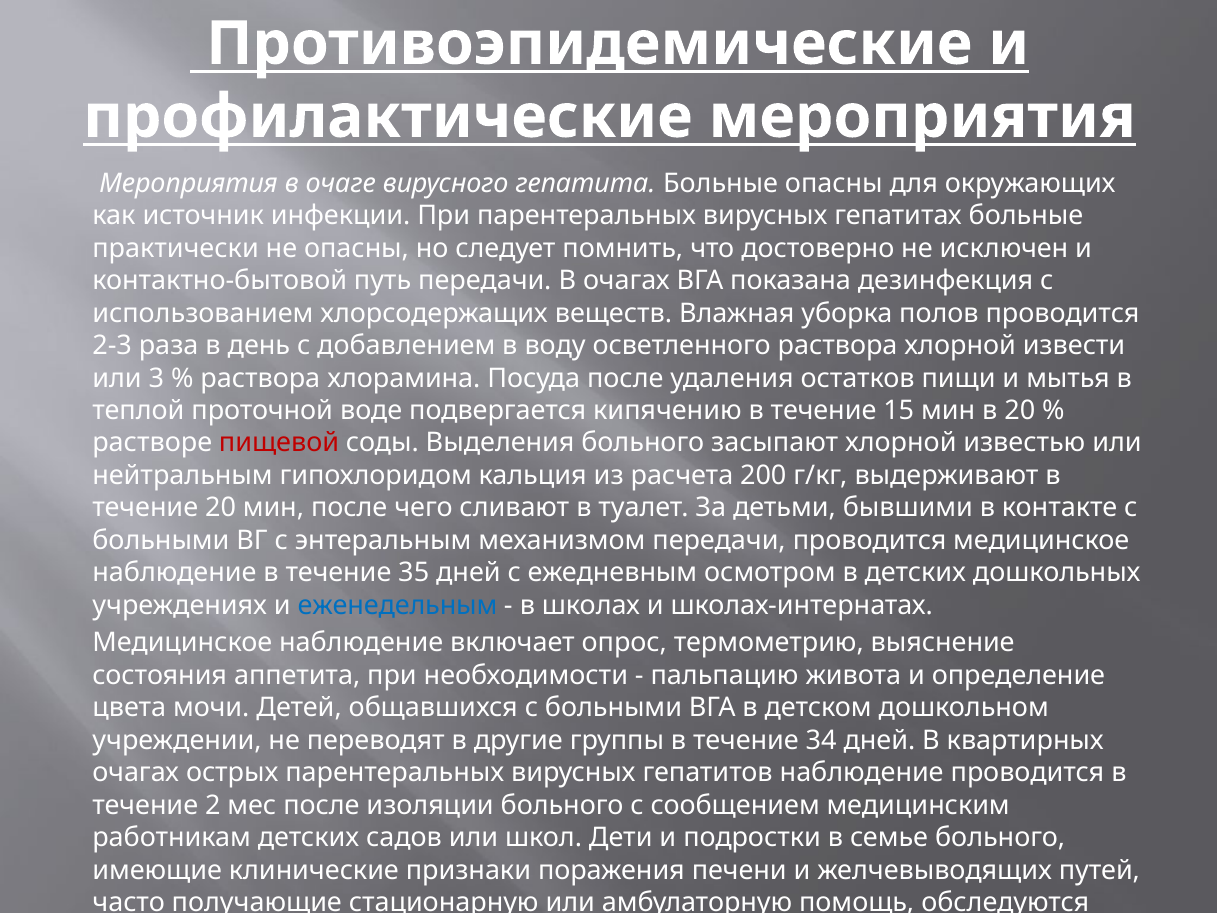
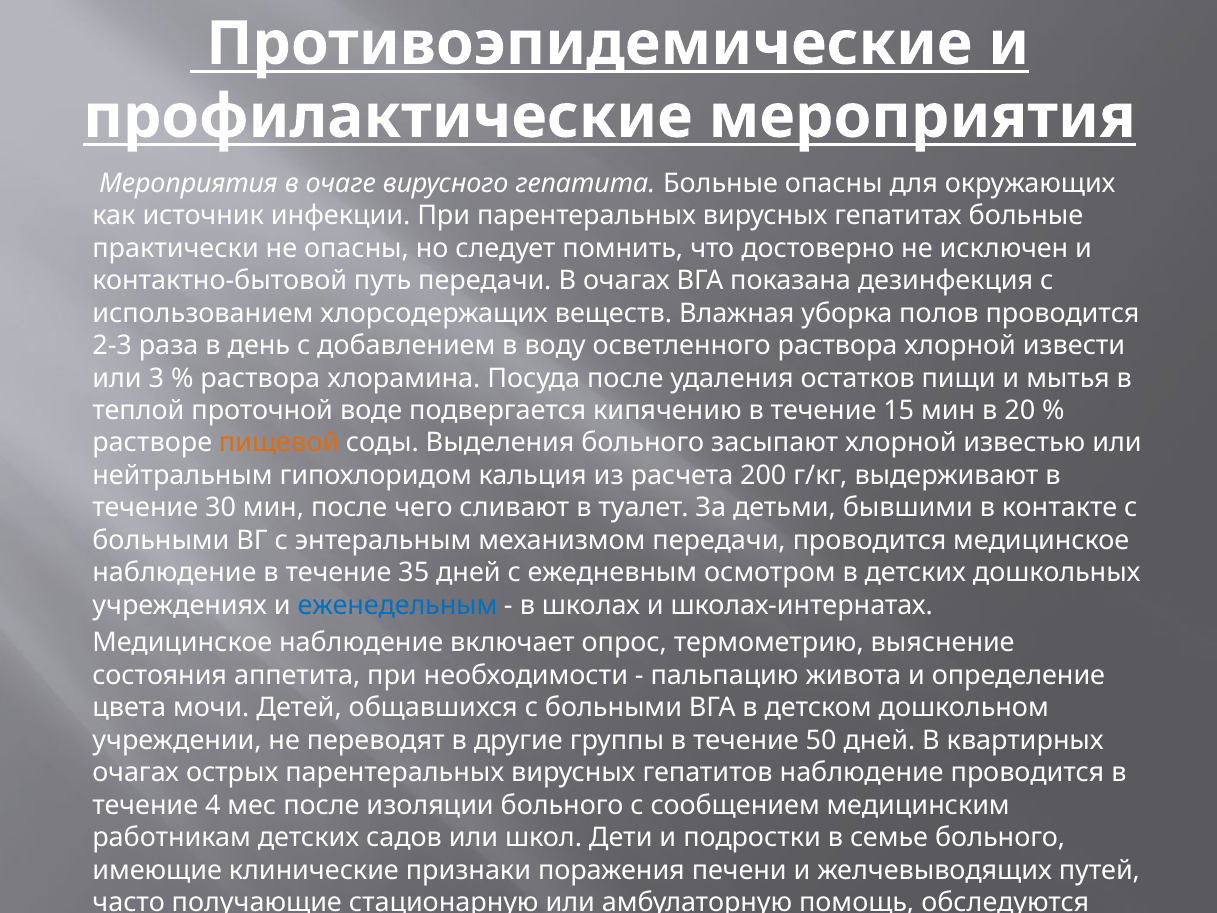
пищевой colour: red -> orange
течение 20: 20 -> 30
34: 34 -> 50
2: 2 -> 4
